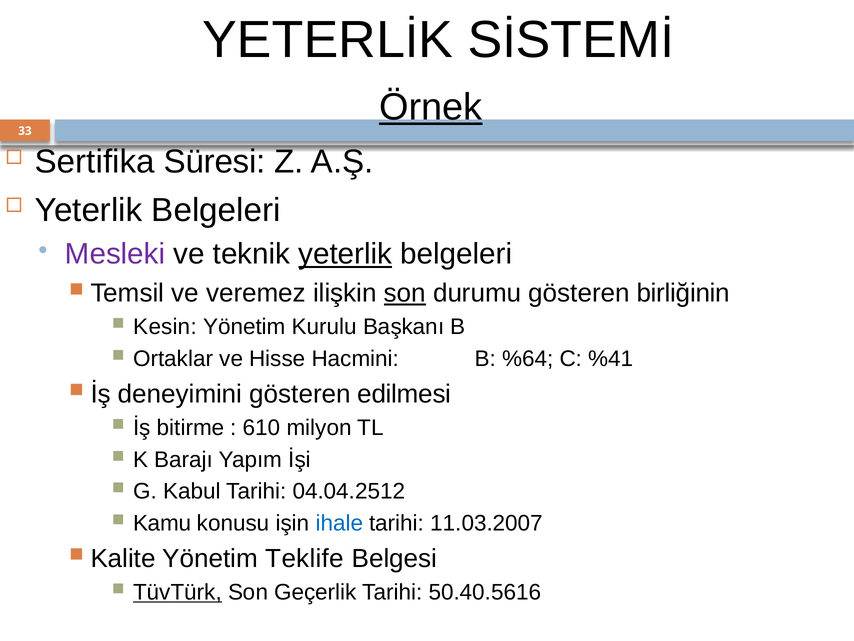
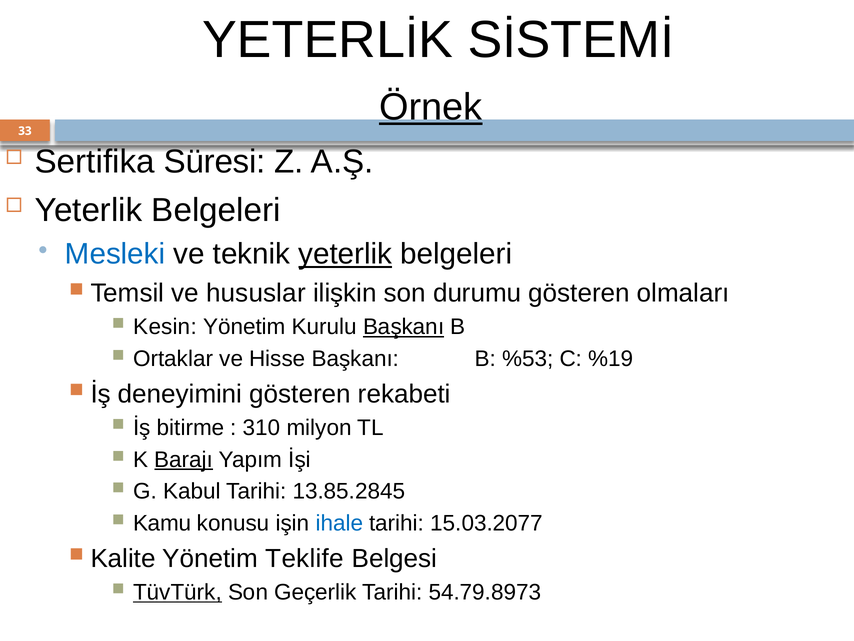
Mesleki colour: purple -> blue
veremez: veremez -> hususlar
son at (405, 293) underline: present -> none
birliğinin: birliğinin -> olmaları
Başkanı at (404, 327) underline: none -> present
Hisse Hacmini: Hacmini -> Başkanı
%64: %64 -> %53
%41: %41 -> %19
edilmesi: edilmesi -> rekabeti
610: 610 -> 310
Barajı underline: none -> present
04.04.2512: 04.04.2512 -> 13.85.2845
11.03.2007: 11.03.2007 -> 15.03.2077
50.40.5616: 50.40.5616 -> 54.79.8973
